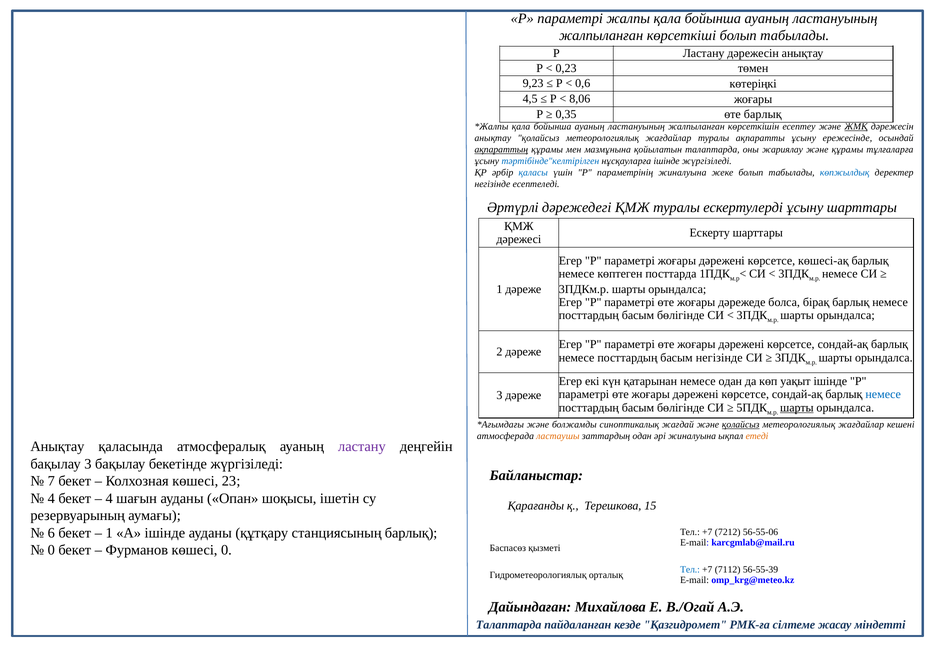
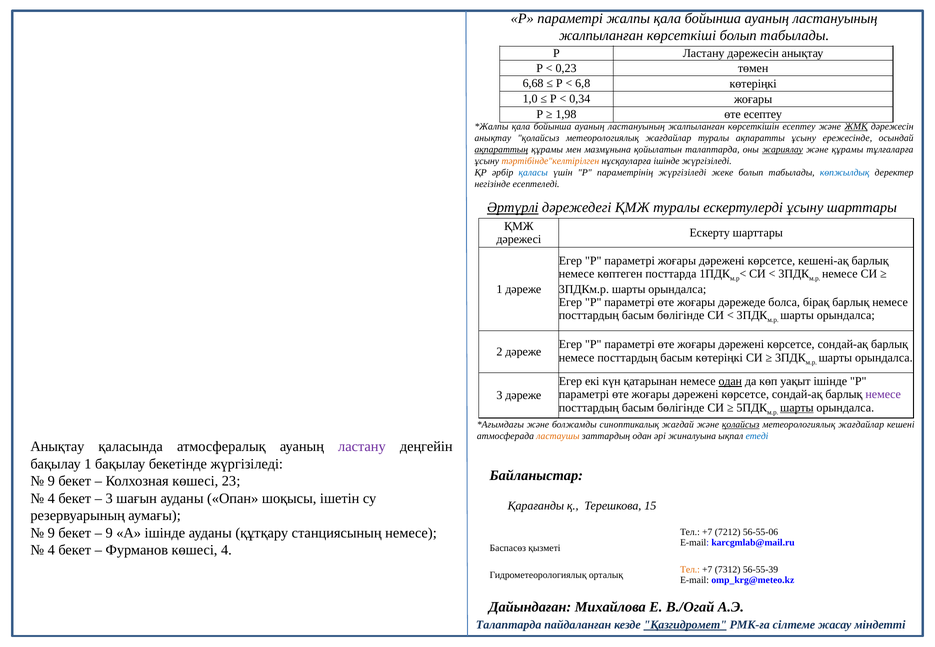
9,23: 9,23 -> 6,68
0,6: 0,6 -> 6,8
4,5: 4,5 -> 1,0
8,06: 8,06 -> 0,34
0,35: 0,35 -> 1,98
өте барлық: барлық -> есептеу
жариялау underline: none -> present
тәртібінде"келтірілген colour: blue -> orange
параметрінің жиналуына: жиналуына -> жүргізіледі
Әртүрлі underline: none -> present
көшесі-ақ: көшесі-ақ -> кешені-ақ
басым негізінде: негізінде -> көтеріңкі
одан at (730, 381) underline: none -> present
немесе at (883, 395) colour: blue -> purple
етеді colour: orange -> blue
бақылау 3: 3 -> 1
7 at (51, 481): 7 -> 9
4 at (109, 499): 4 -> 3
6 at (51, 533): 6 -> 9
1 at (109, 533): 1 -> 9
станциясының барлық: барлық -> немесе
0 at (51, 550): 0 -> 4
көшесі 0: 0 -> 4
Тел at (690, 570) colour: blue -> orange
7112: 7112 -> 7312
Қазгидромет underline: none -> present
